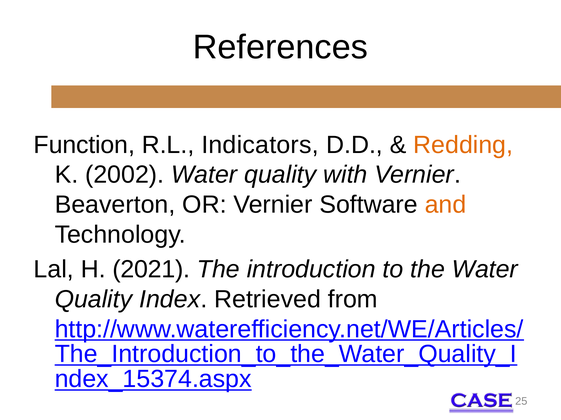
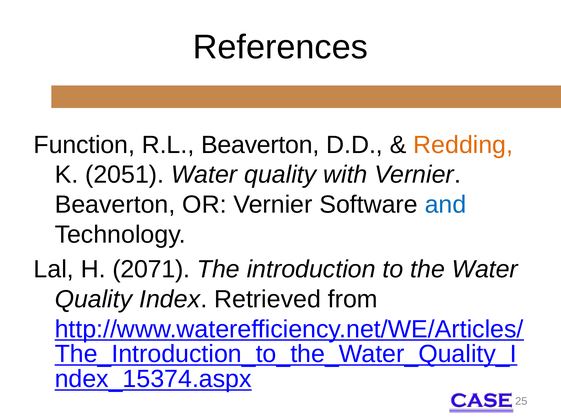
R.L Indicators: Indicators -> Beaverton
2002: 2002 -> 2051
and colour: orange -> blue
2021: 2021 -> 2071
